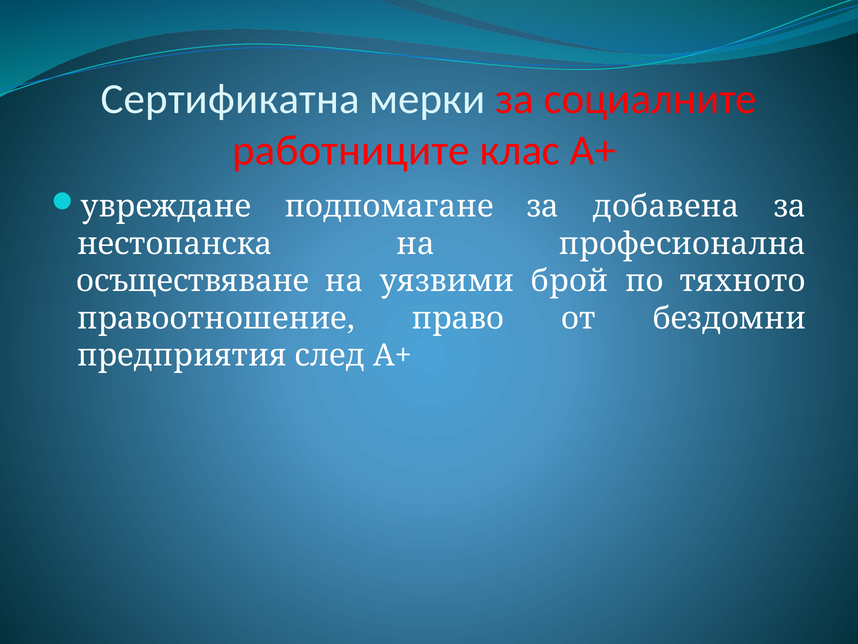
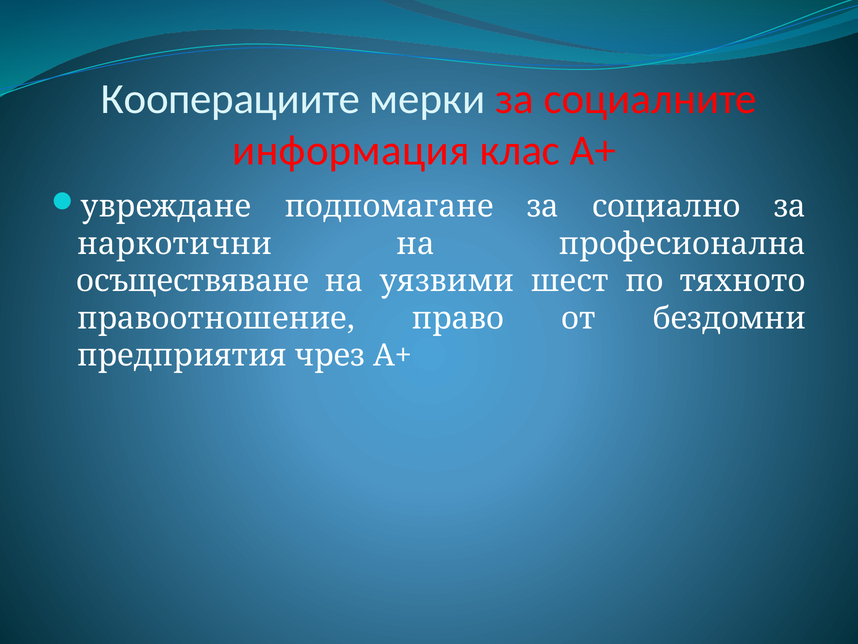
Сертификатна: Сертификатна -> Кооперациите
работниците: работниците -> информация
добавена: добавена -> социално
нестопанска: нестопанска -> наркотични
брой: брой -> шест
след: след -> чрез
